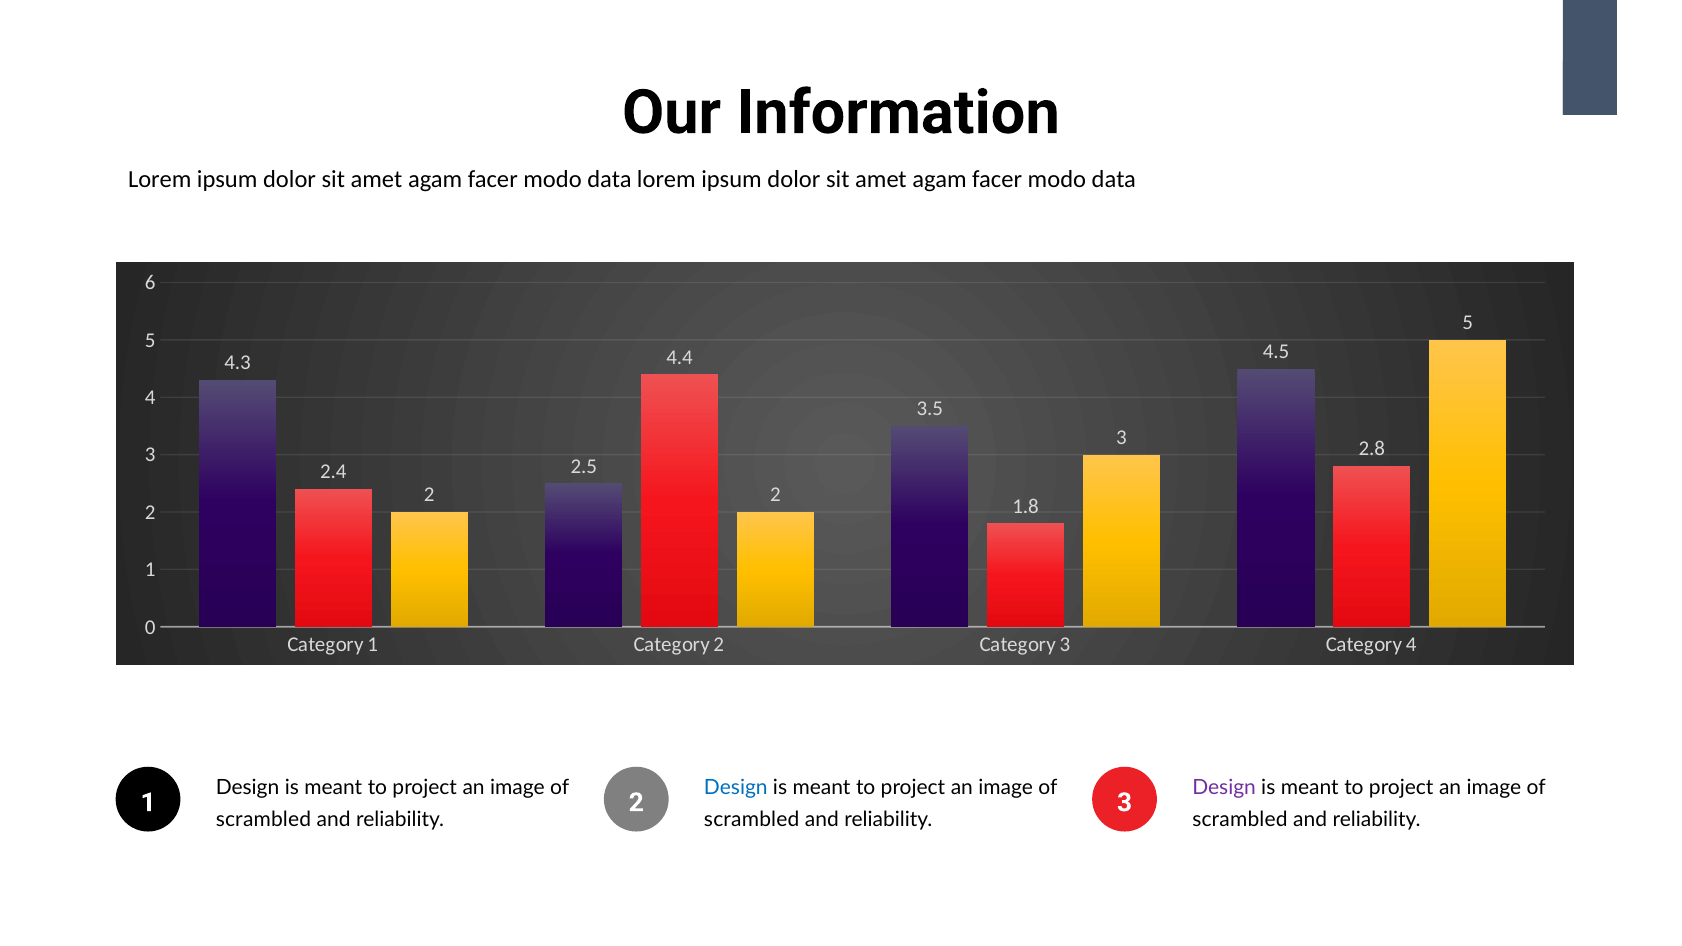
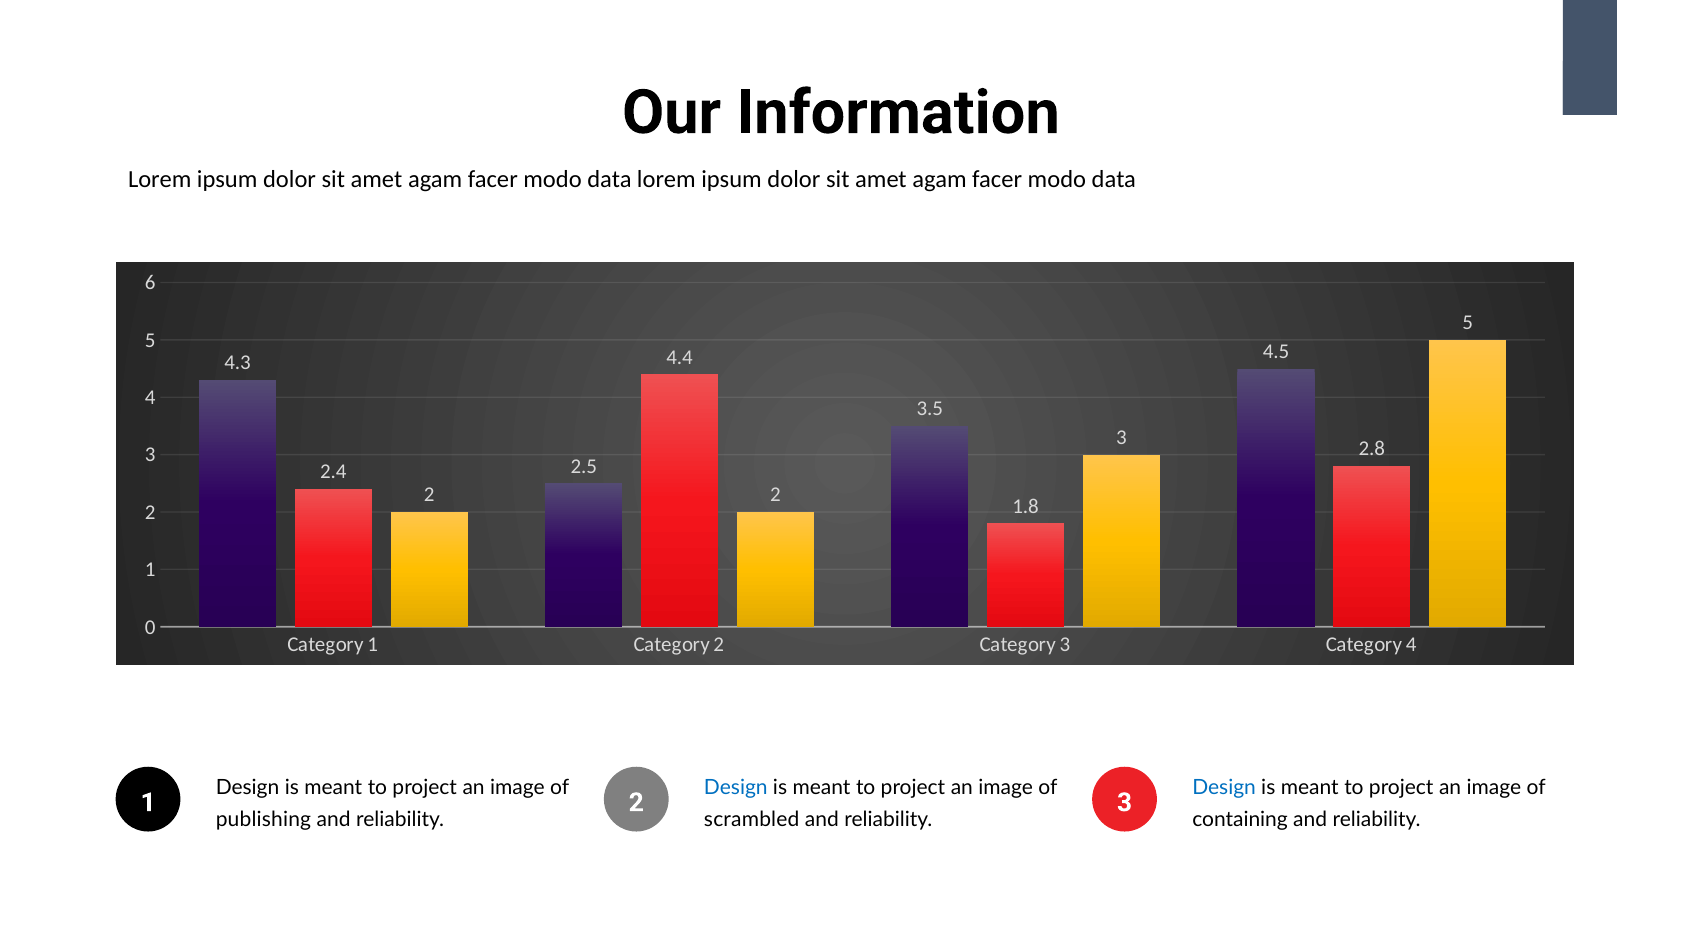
Design at (1224, 788) colour: purple -> blue
scrambled at (263, 820): scrambled -> publishing
scrambled at (1240, 820): scrambled -> containing
